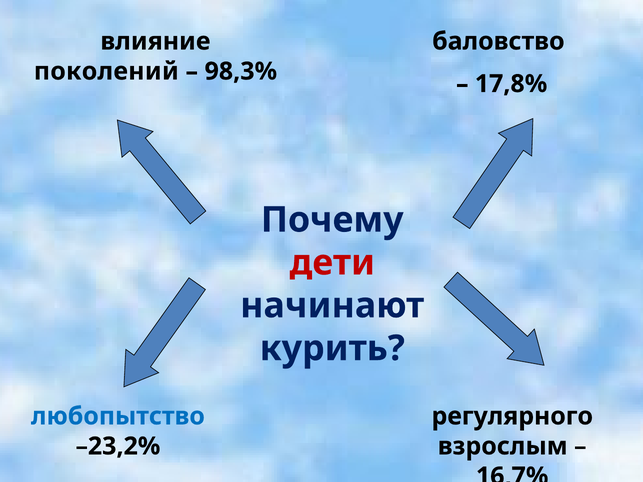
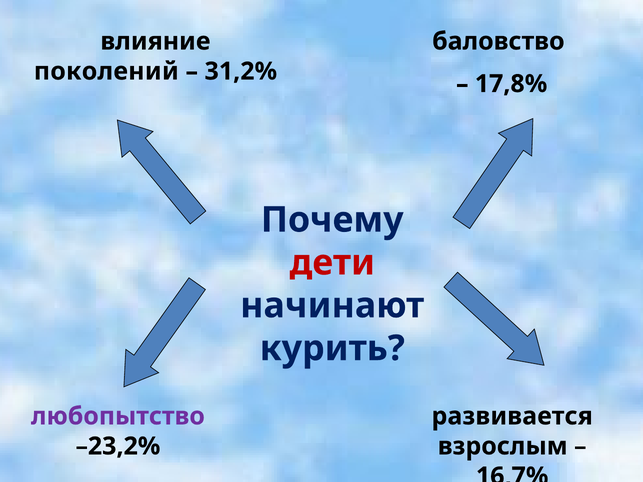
98,3%: 98,3% -> 31,2%
любопытство colour: blue -> purple
регулярного: регулярного -> развивается
